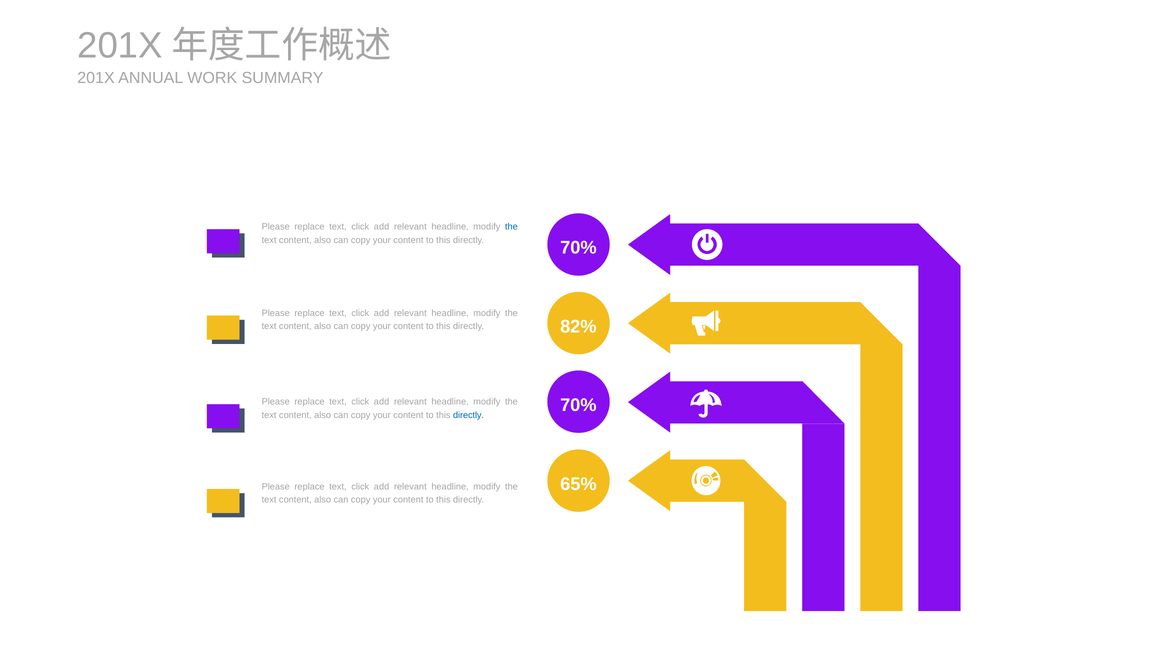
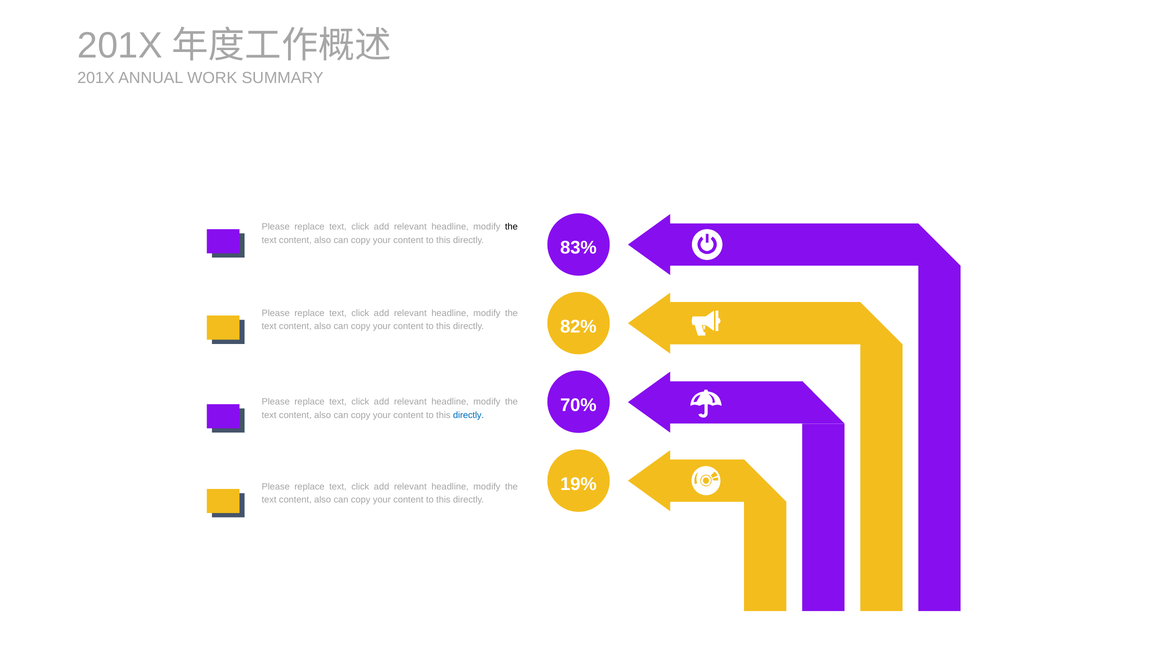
the at (511, 227) colour: blue -> black
70% at (578, 248): 70% -> 83%
65%: 65% -> 19%
